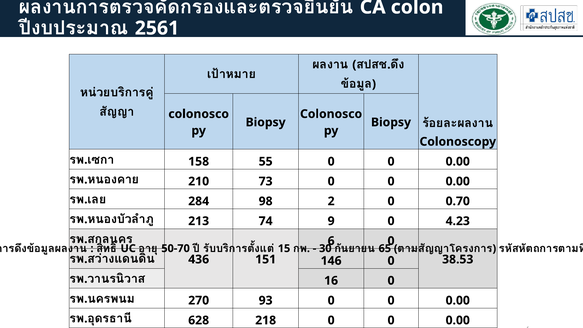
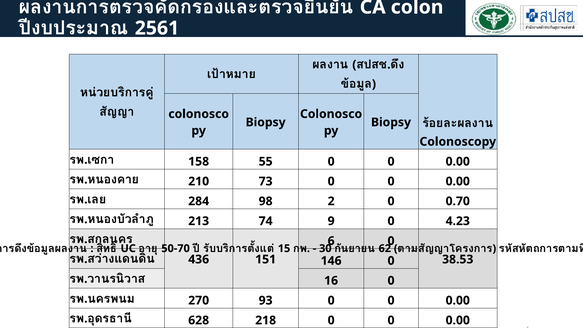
65: 65 -> 62
